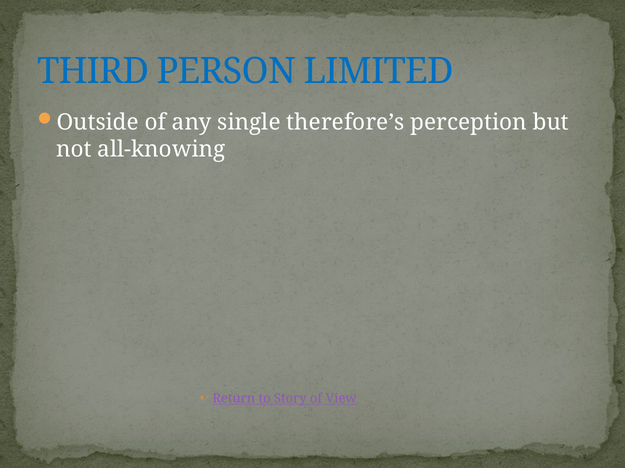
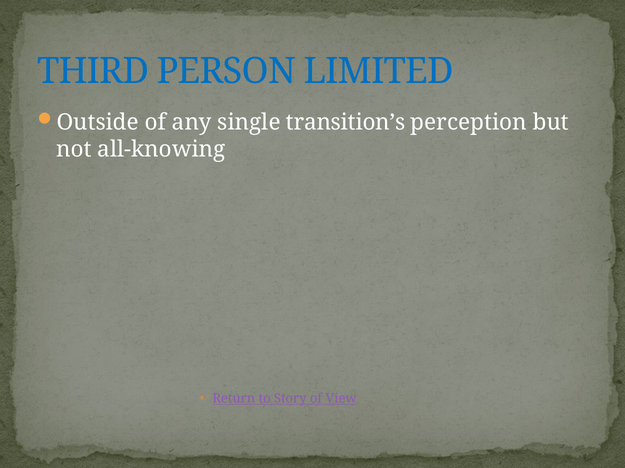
therefore’s: therefore’s -> transition’s
